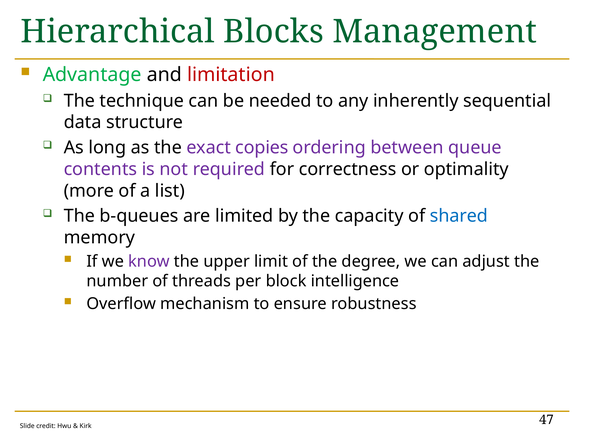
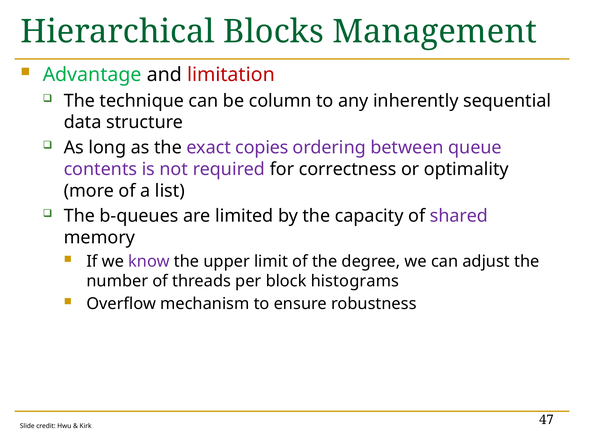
needed: needed -> column
shared colour: blue -> purple
intelligence: intelligence -> histograms
